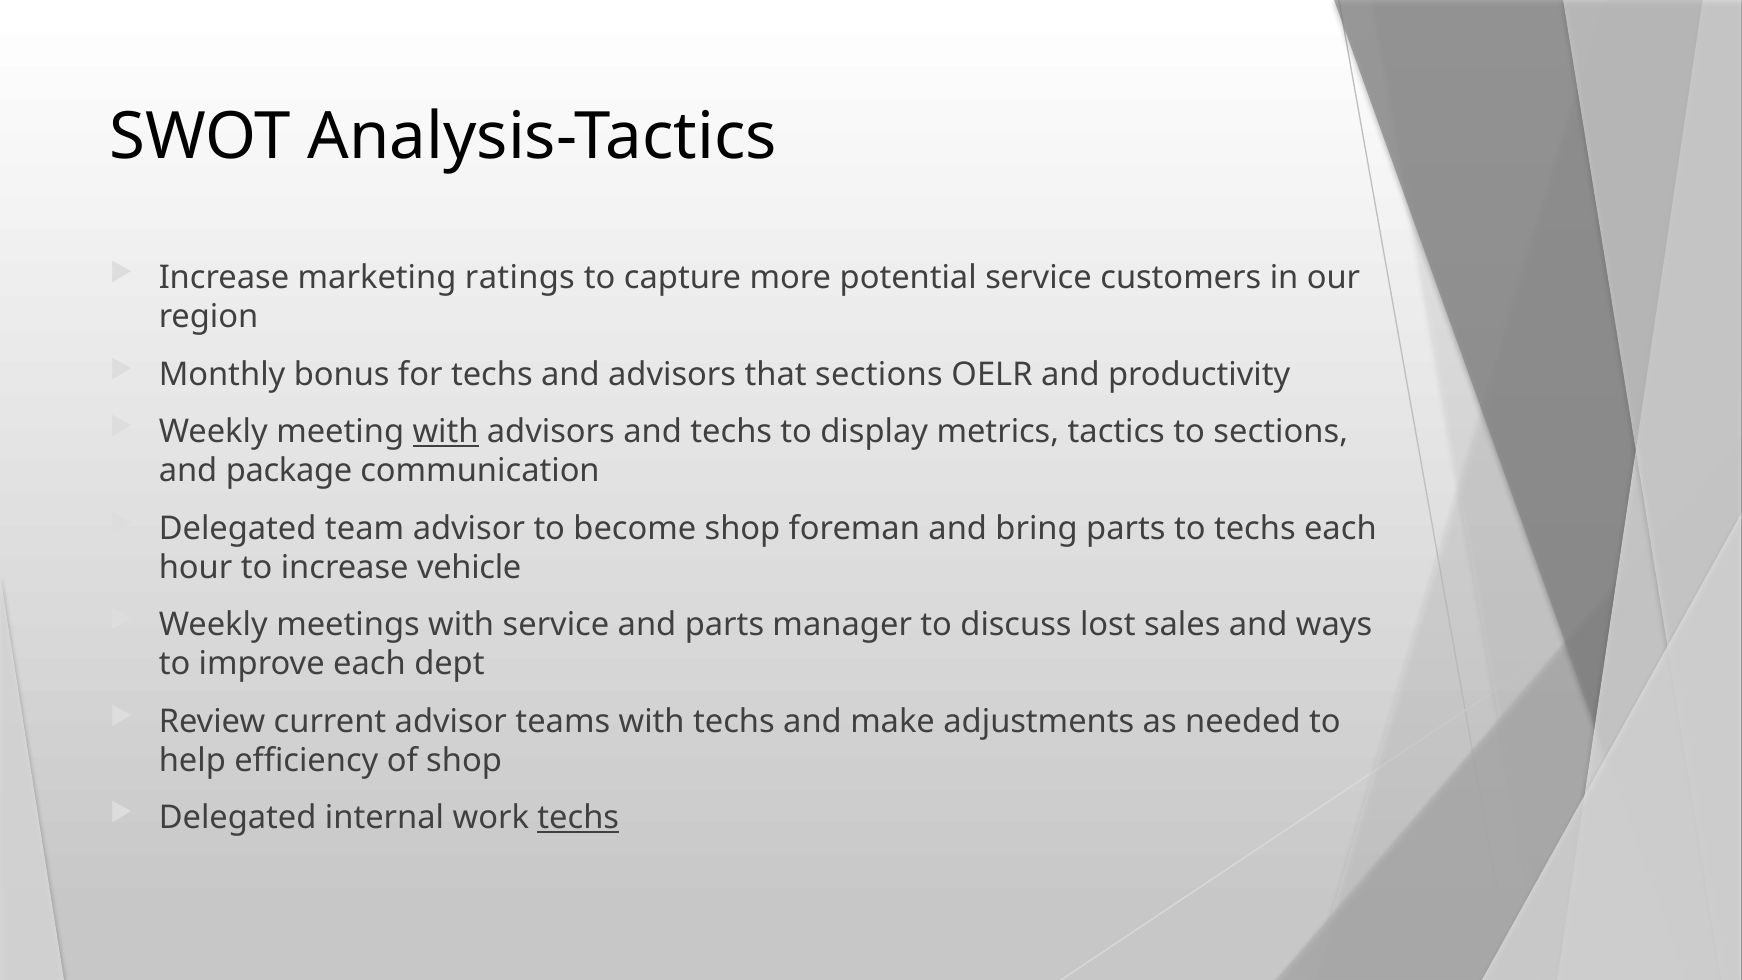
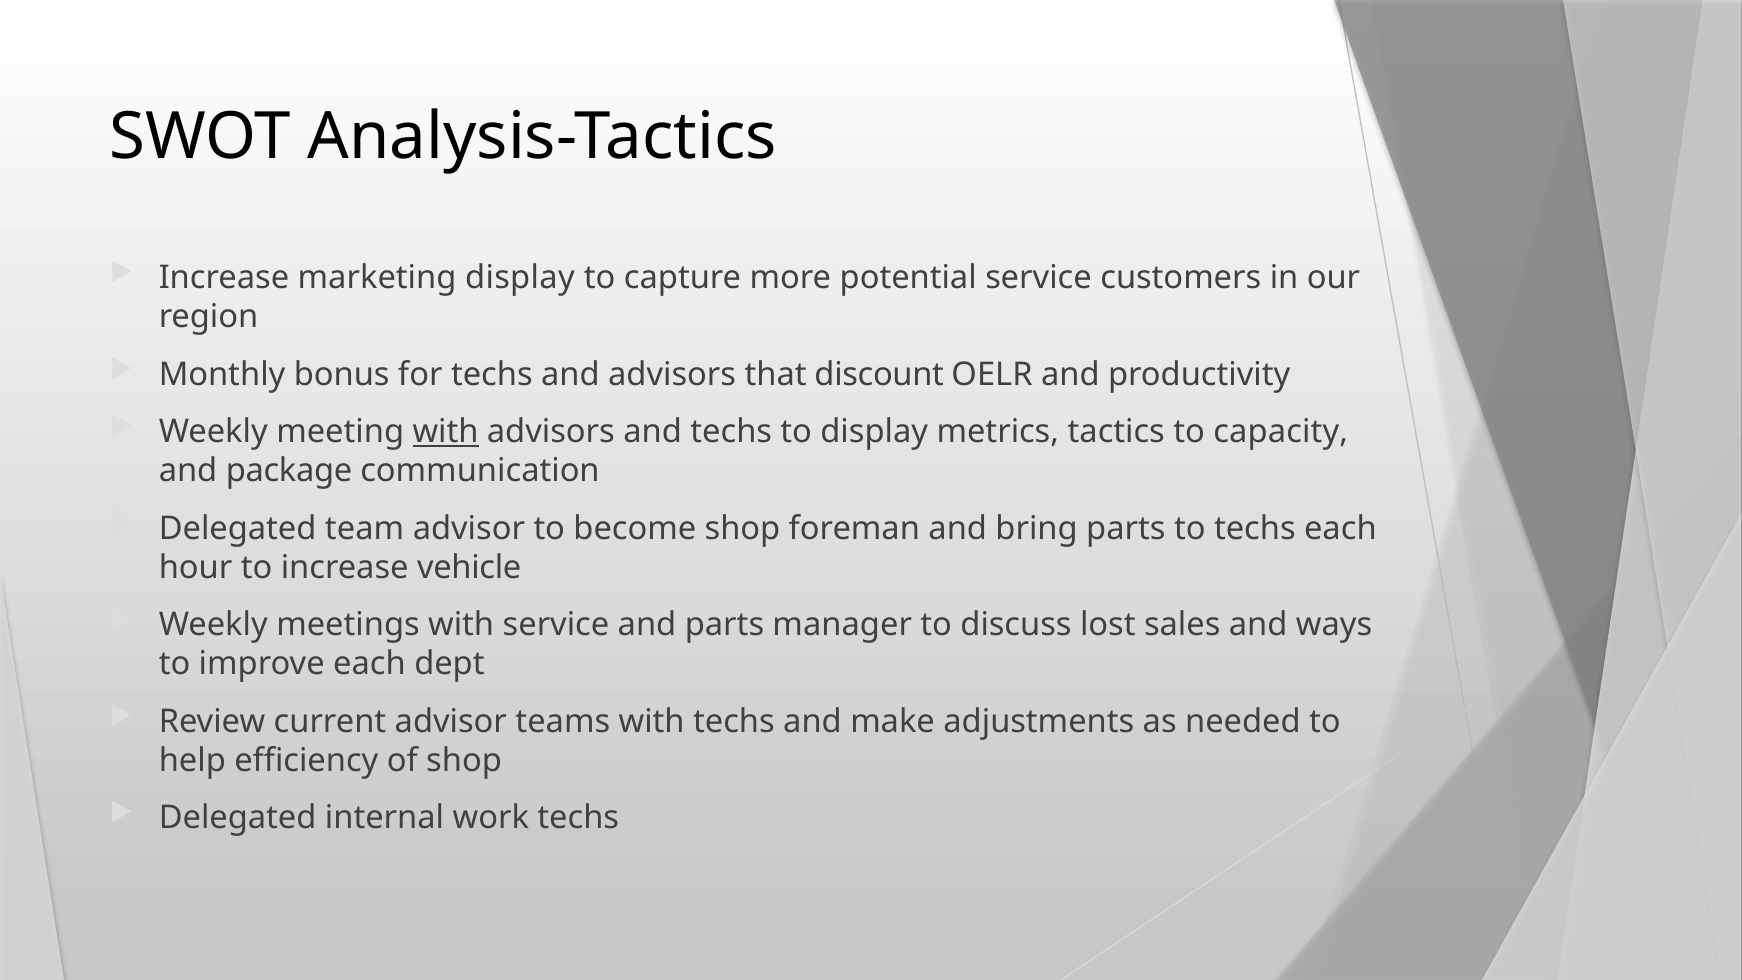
marketing ratings: ratings -> display
that sections: sections -> discount
to sections: sections -> capacity
techs at (578, 818) underline: present -> none
